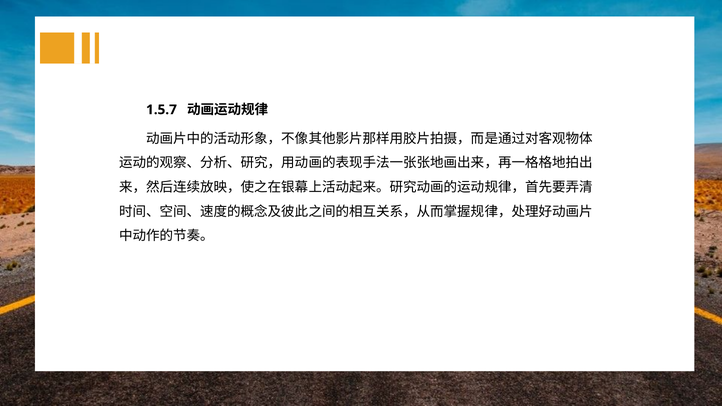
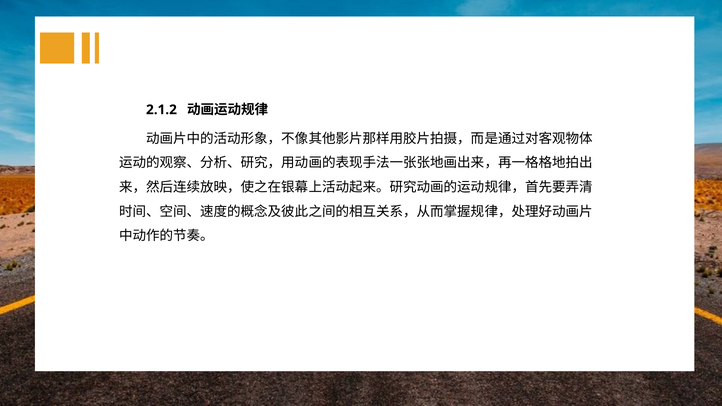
1.5.7: 1.5.7 -> 2.1.2
